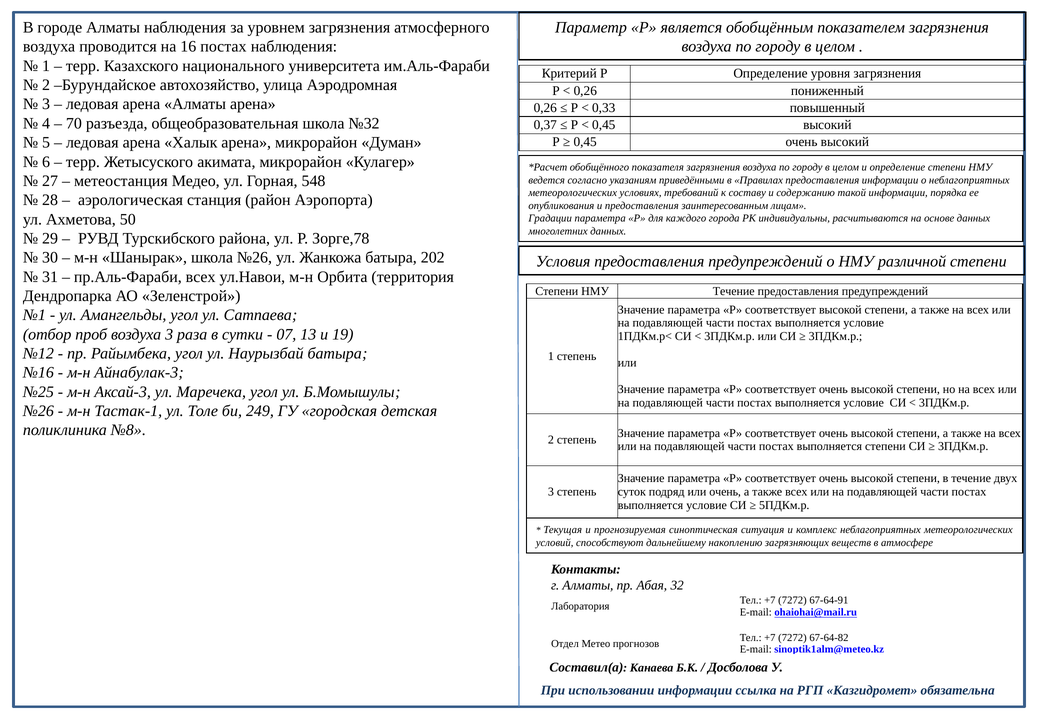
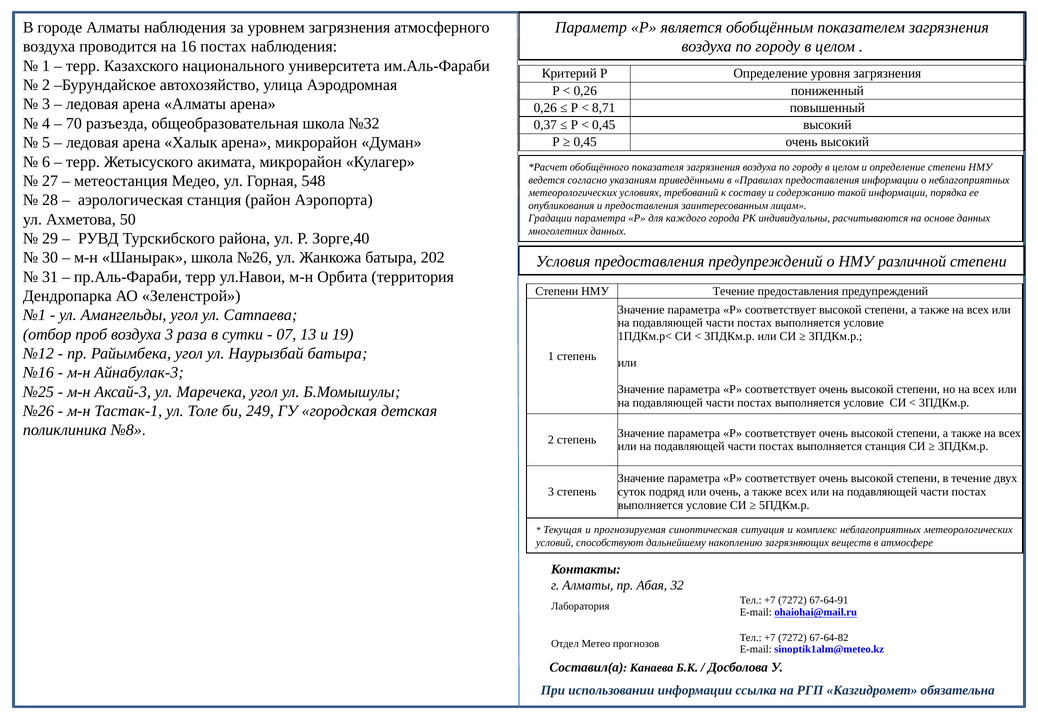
0,33: 0,33 -> 8,71
Зорге,78: Зорге,78 -> Зорге,40
пр.Аль-Фараби всех: всех -> терр
выполняется степени: степени -> станция
